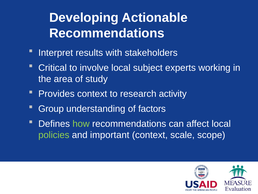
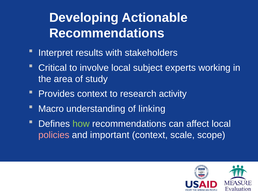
Group: Group -> Macro
factors: factors -> linking
policies colour: light green -> pink
